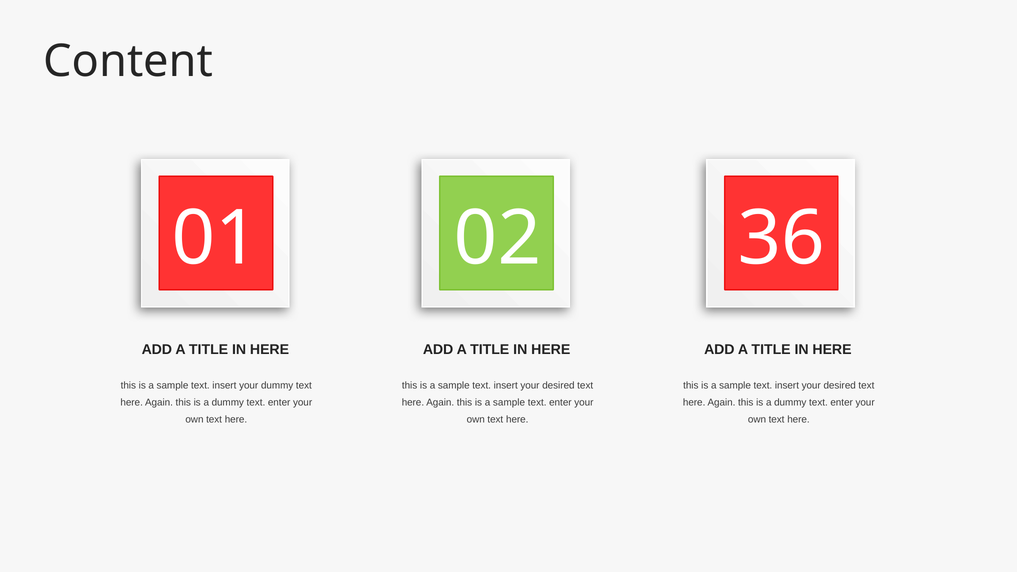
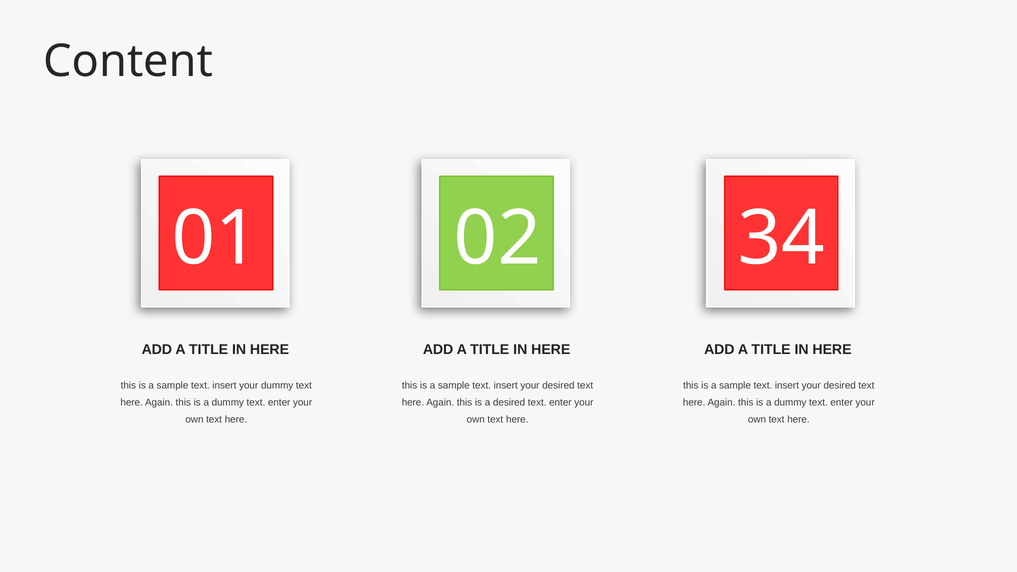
36: 36 -> 34
sample at (509, 402): sample -> desired
